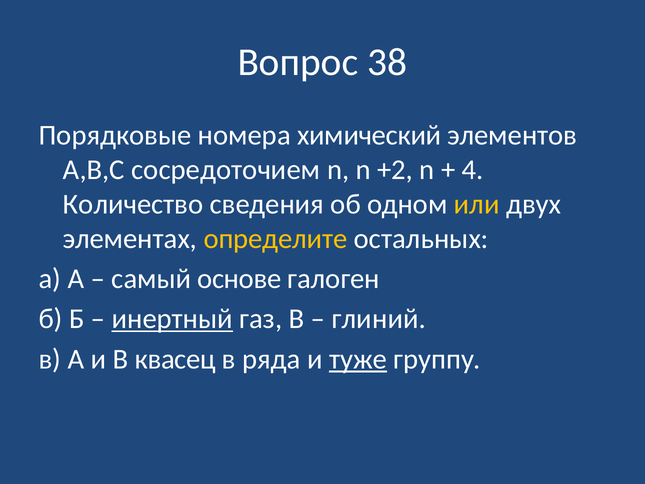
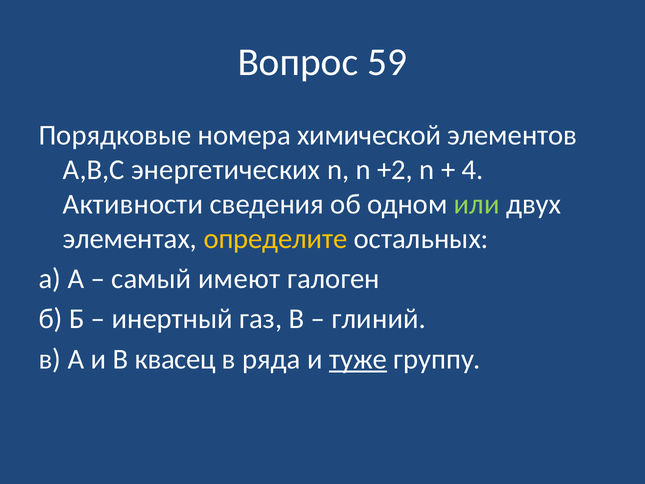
38: 38 -> 59
химический: химический -> химической
сосредоточием: сосредоточием -> энергетических
Количество: Количество -> Активности
или colour: yellow -> light green
основе: основе -> имеют
инертный underline: present -> none
